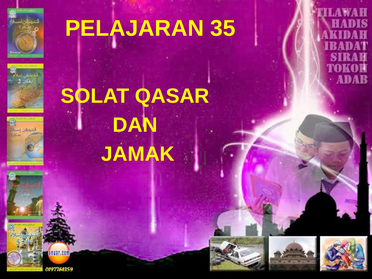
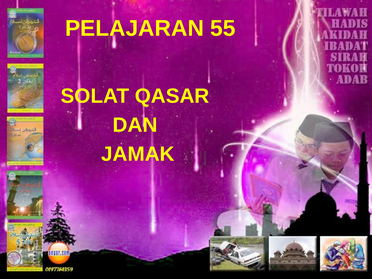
35: 35 -> 55
